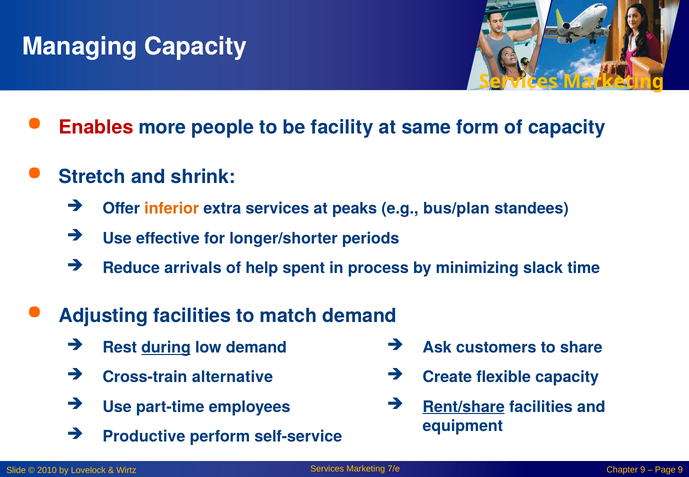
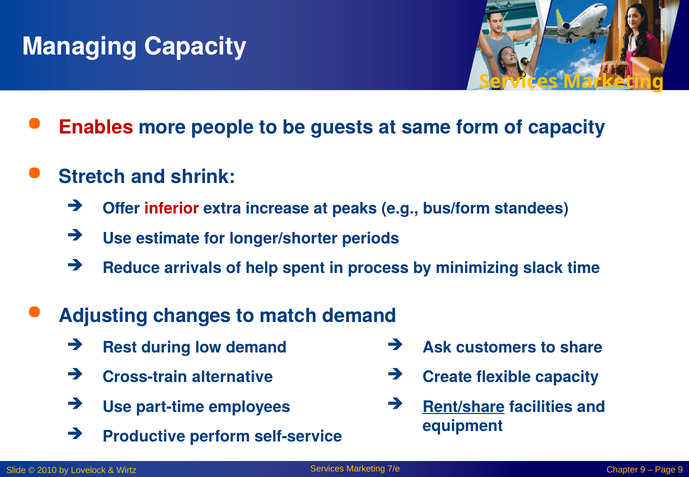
facility: facility -> guests
inferior colour: orange -> red
extra services: services -> increase
bus/plan: bus/plan -> bus/form
effective: effective -> estimate
Adjusting facilities: facilities -> changes
during underline: present -> none
